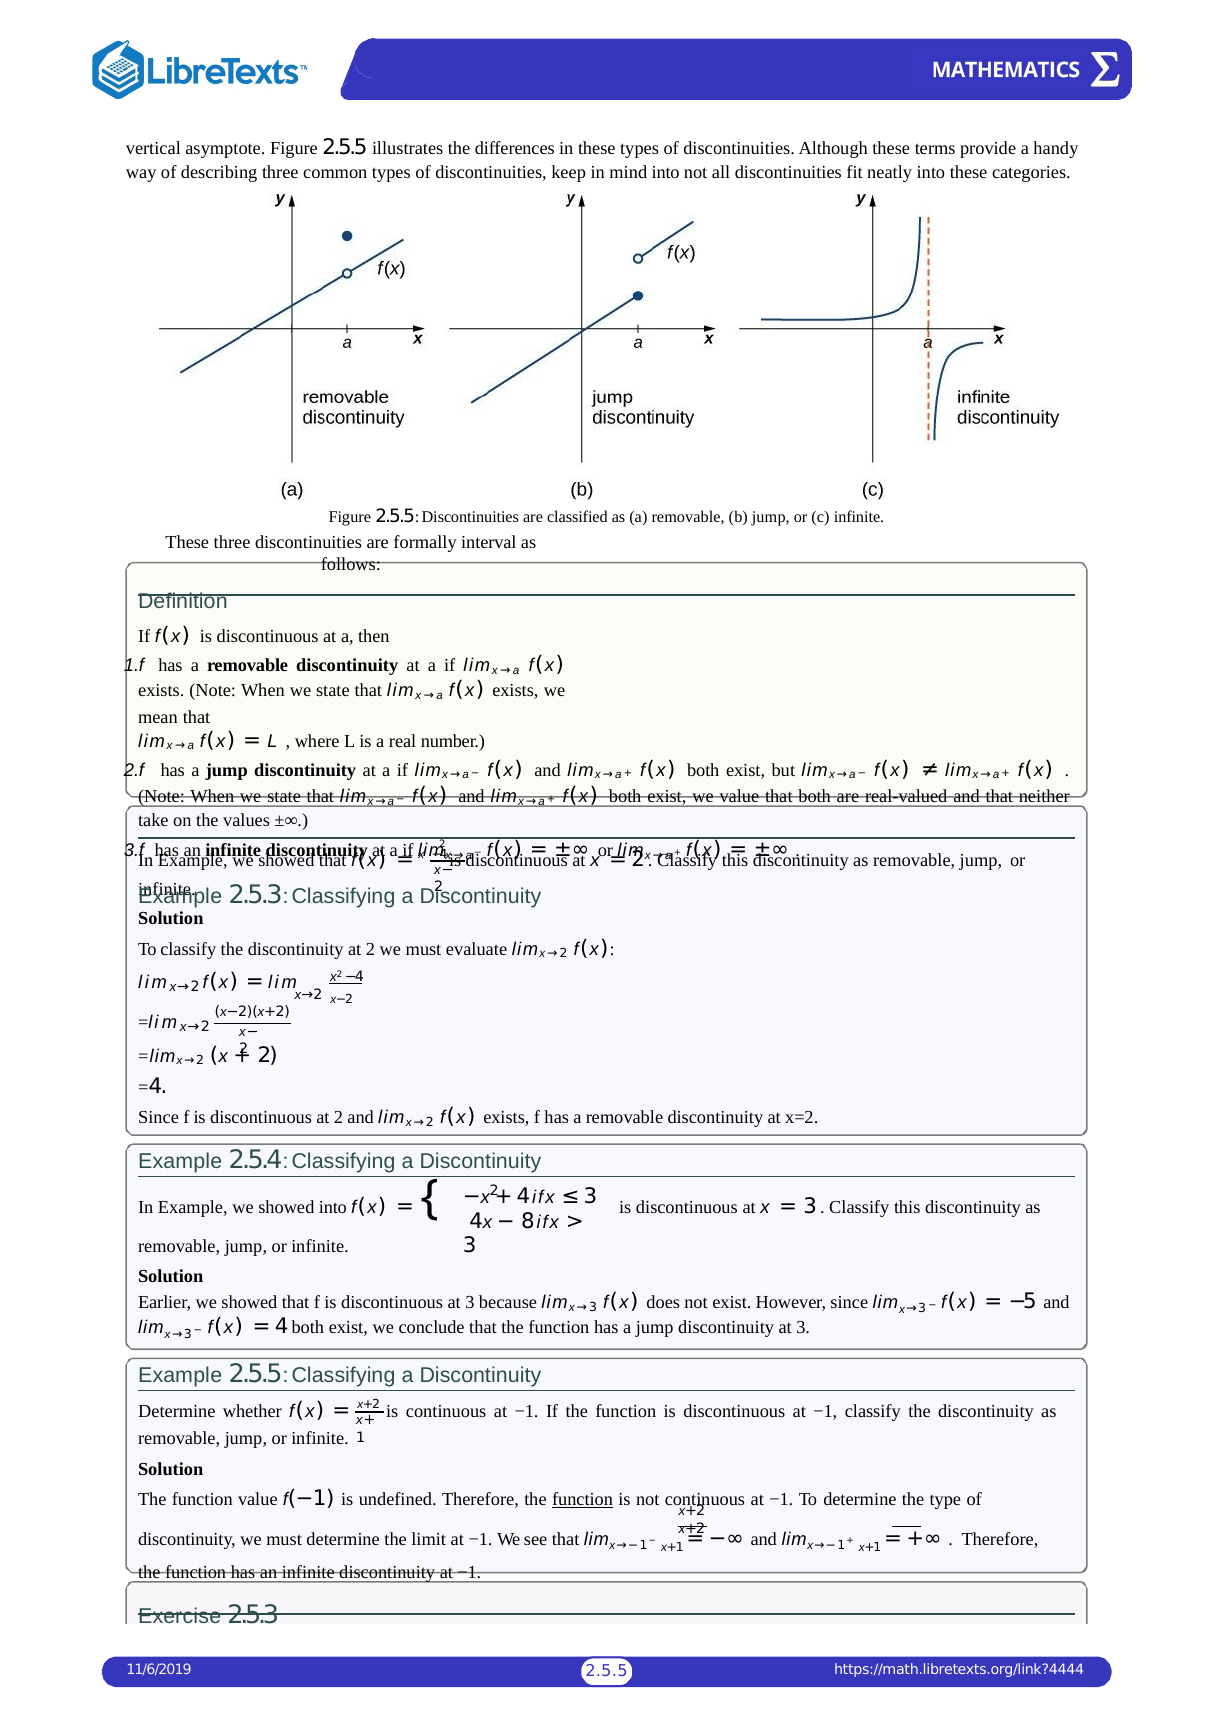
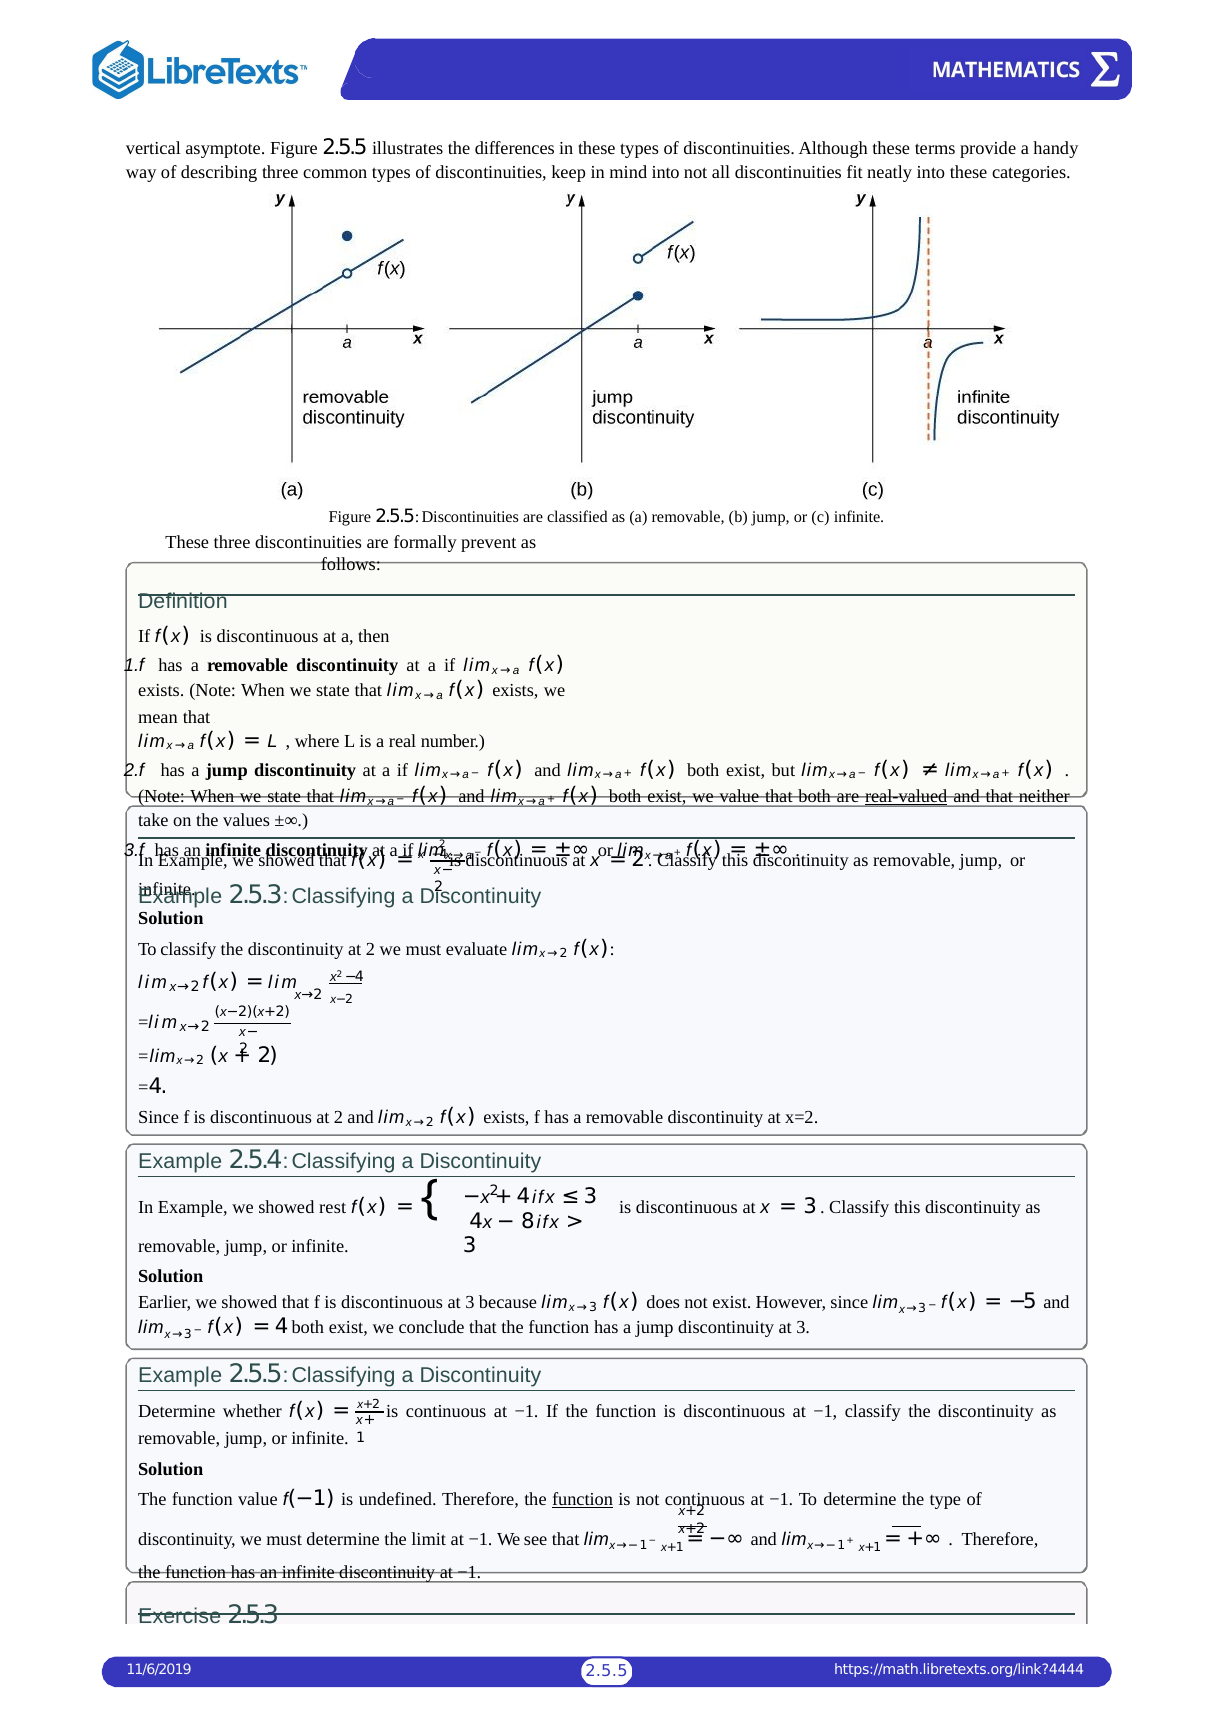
interval: interval -> prevent
real-valued underline: none -> present
showed into: into -> rest
